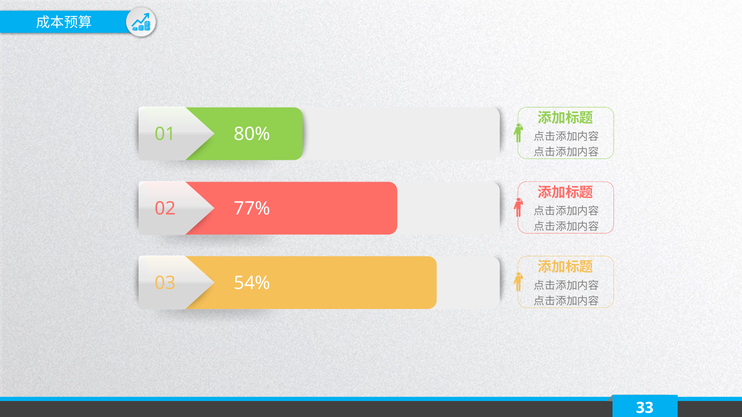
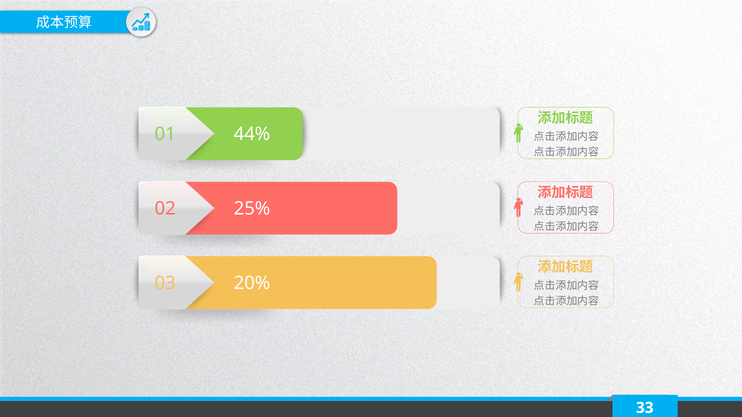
80%: 80% -> 44%
77%: 77% -> 25%
54%: 54% -> 20%
